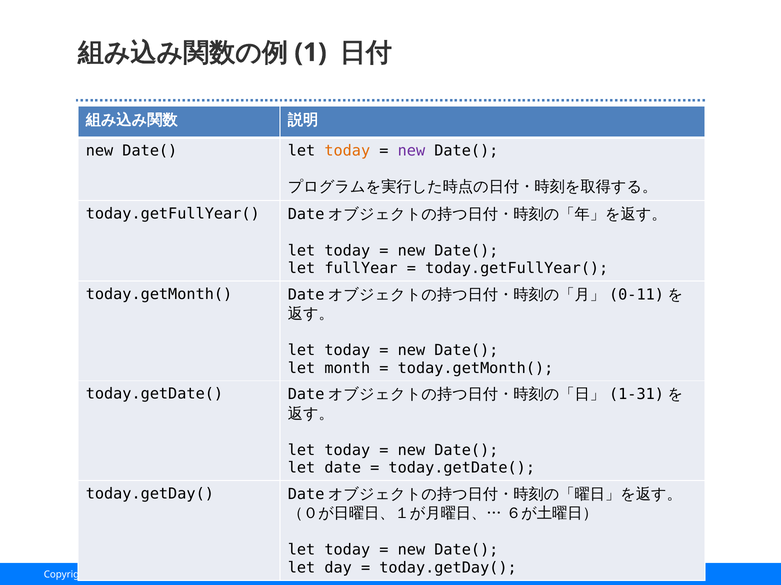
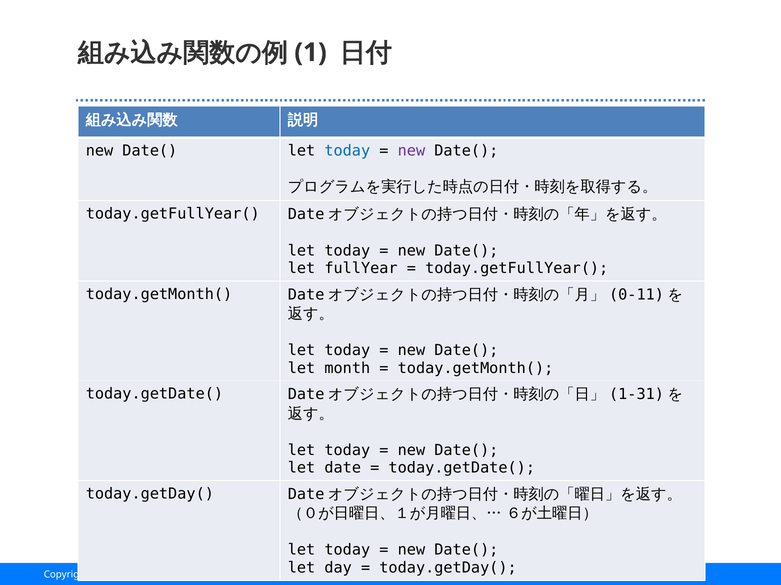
today at (347, 151) colour: orange -> blue
